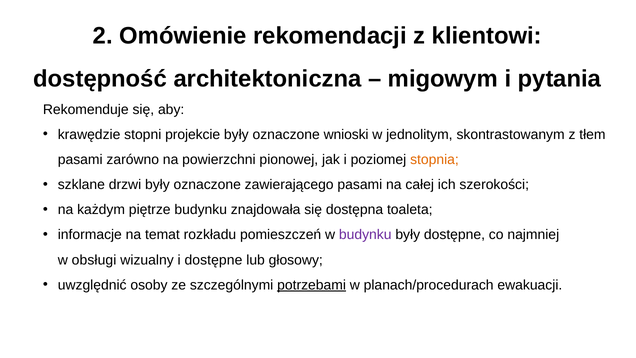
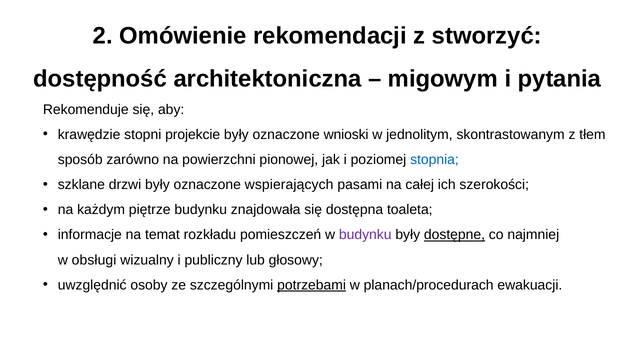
klientowi: klientowi -> stworzyć
pasami at (80, 160): pasami -> sposób
stopnia colour: orange -> blue
zawierającego: zawierającego -> wspierających
dostępne at (455, 235) underline: none -> present
i dostępne: dostępne -> publiczny
